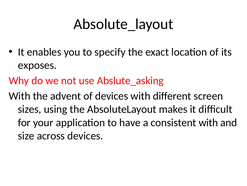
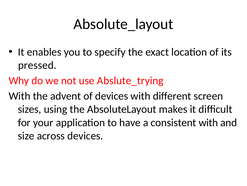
exposes: exposes -> pressed
Abslute_asking: Abslute_asking -> Abslute_trying
